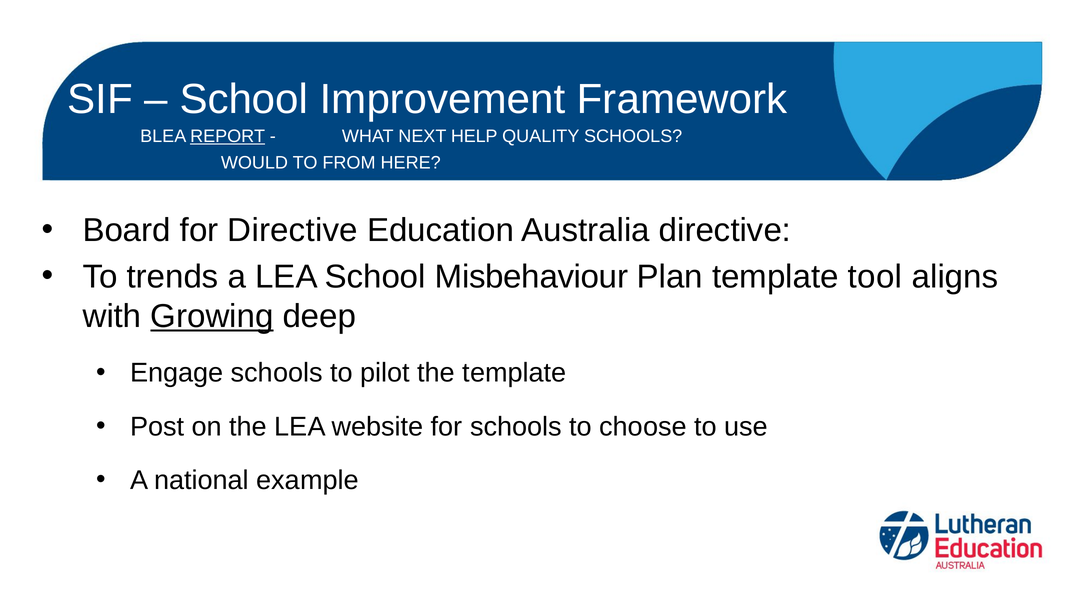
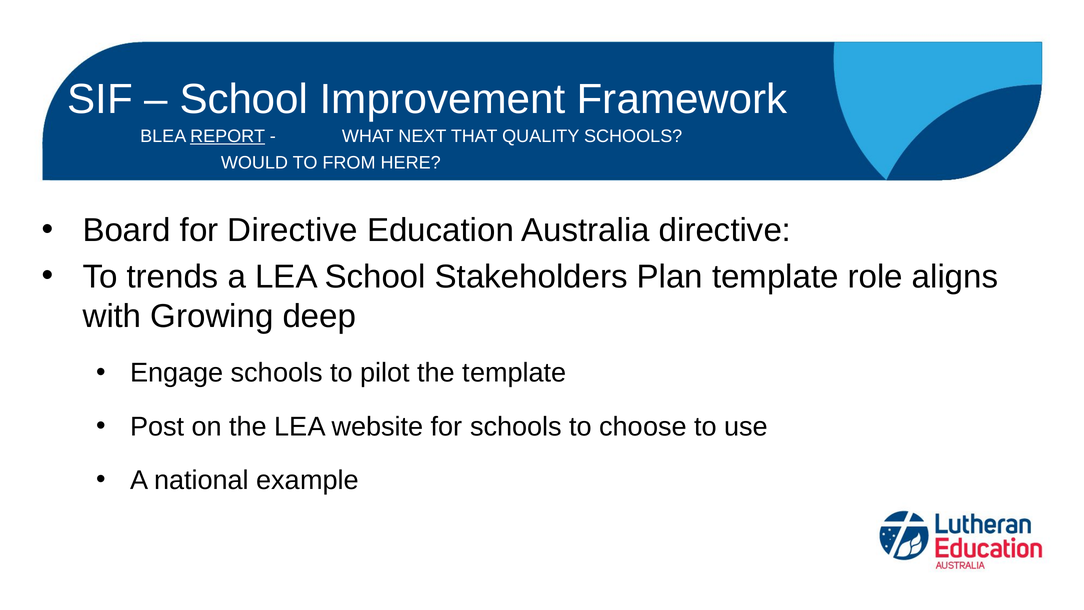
HELP: HELP -> THAT
Misbehaviour: Misbehaviour -> Stakeholders
tool: tool -> role
Growing underline: present -> none
